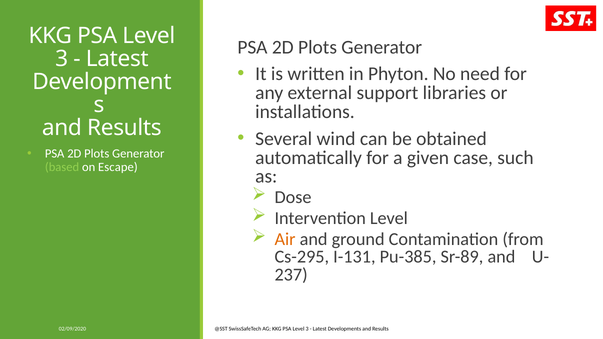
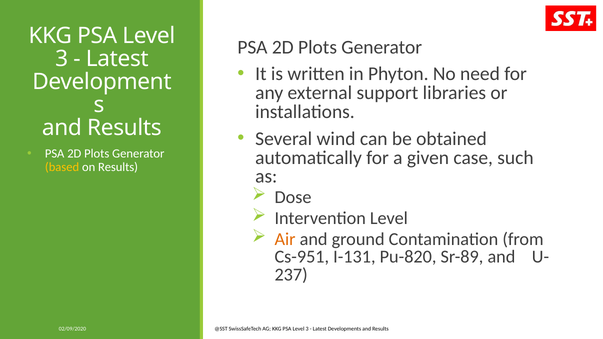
based colour: light green -> yellow
on Escape: Escape -> Results
Cs-295: Cs-295 -> Cs-951
Pu-385: Pu-385 -> Pu-820
